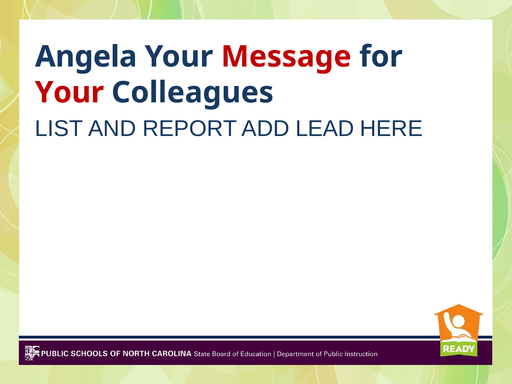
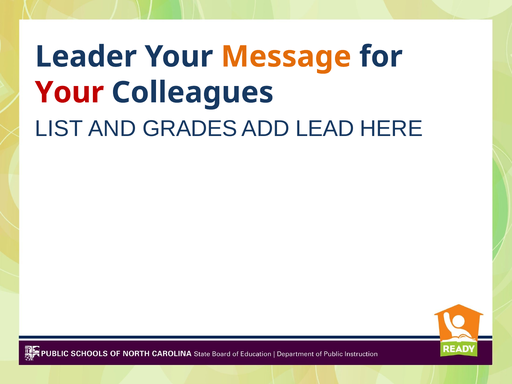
Angela: Angela -> Leader
Message colour: red -> orange
REPORT: REPORT -> GRADES
